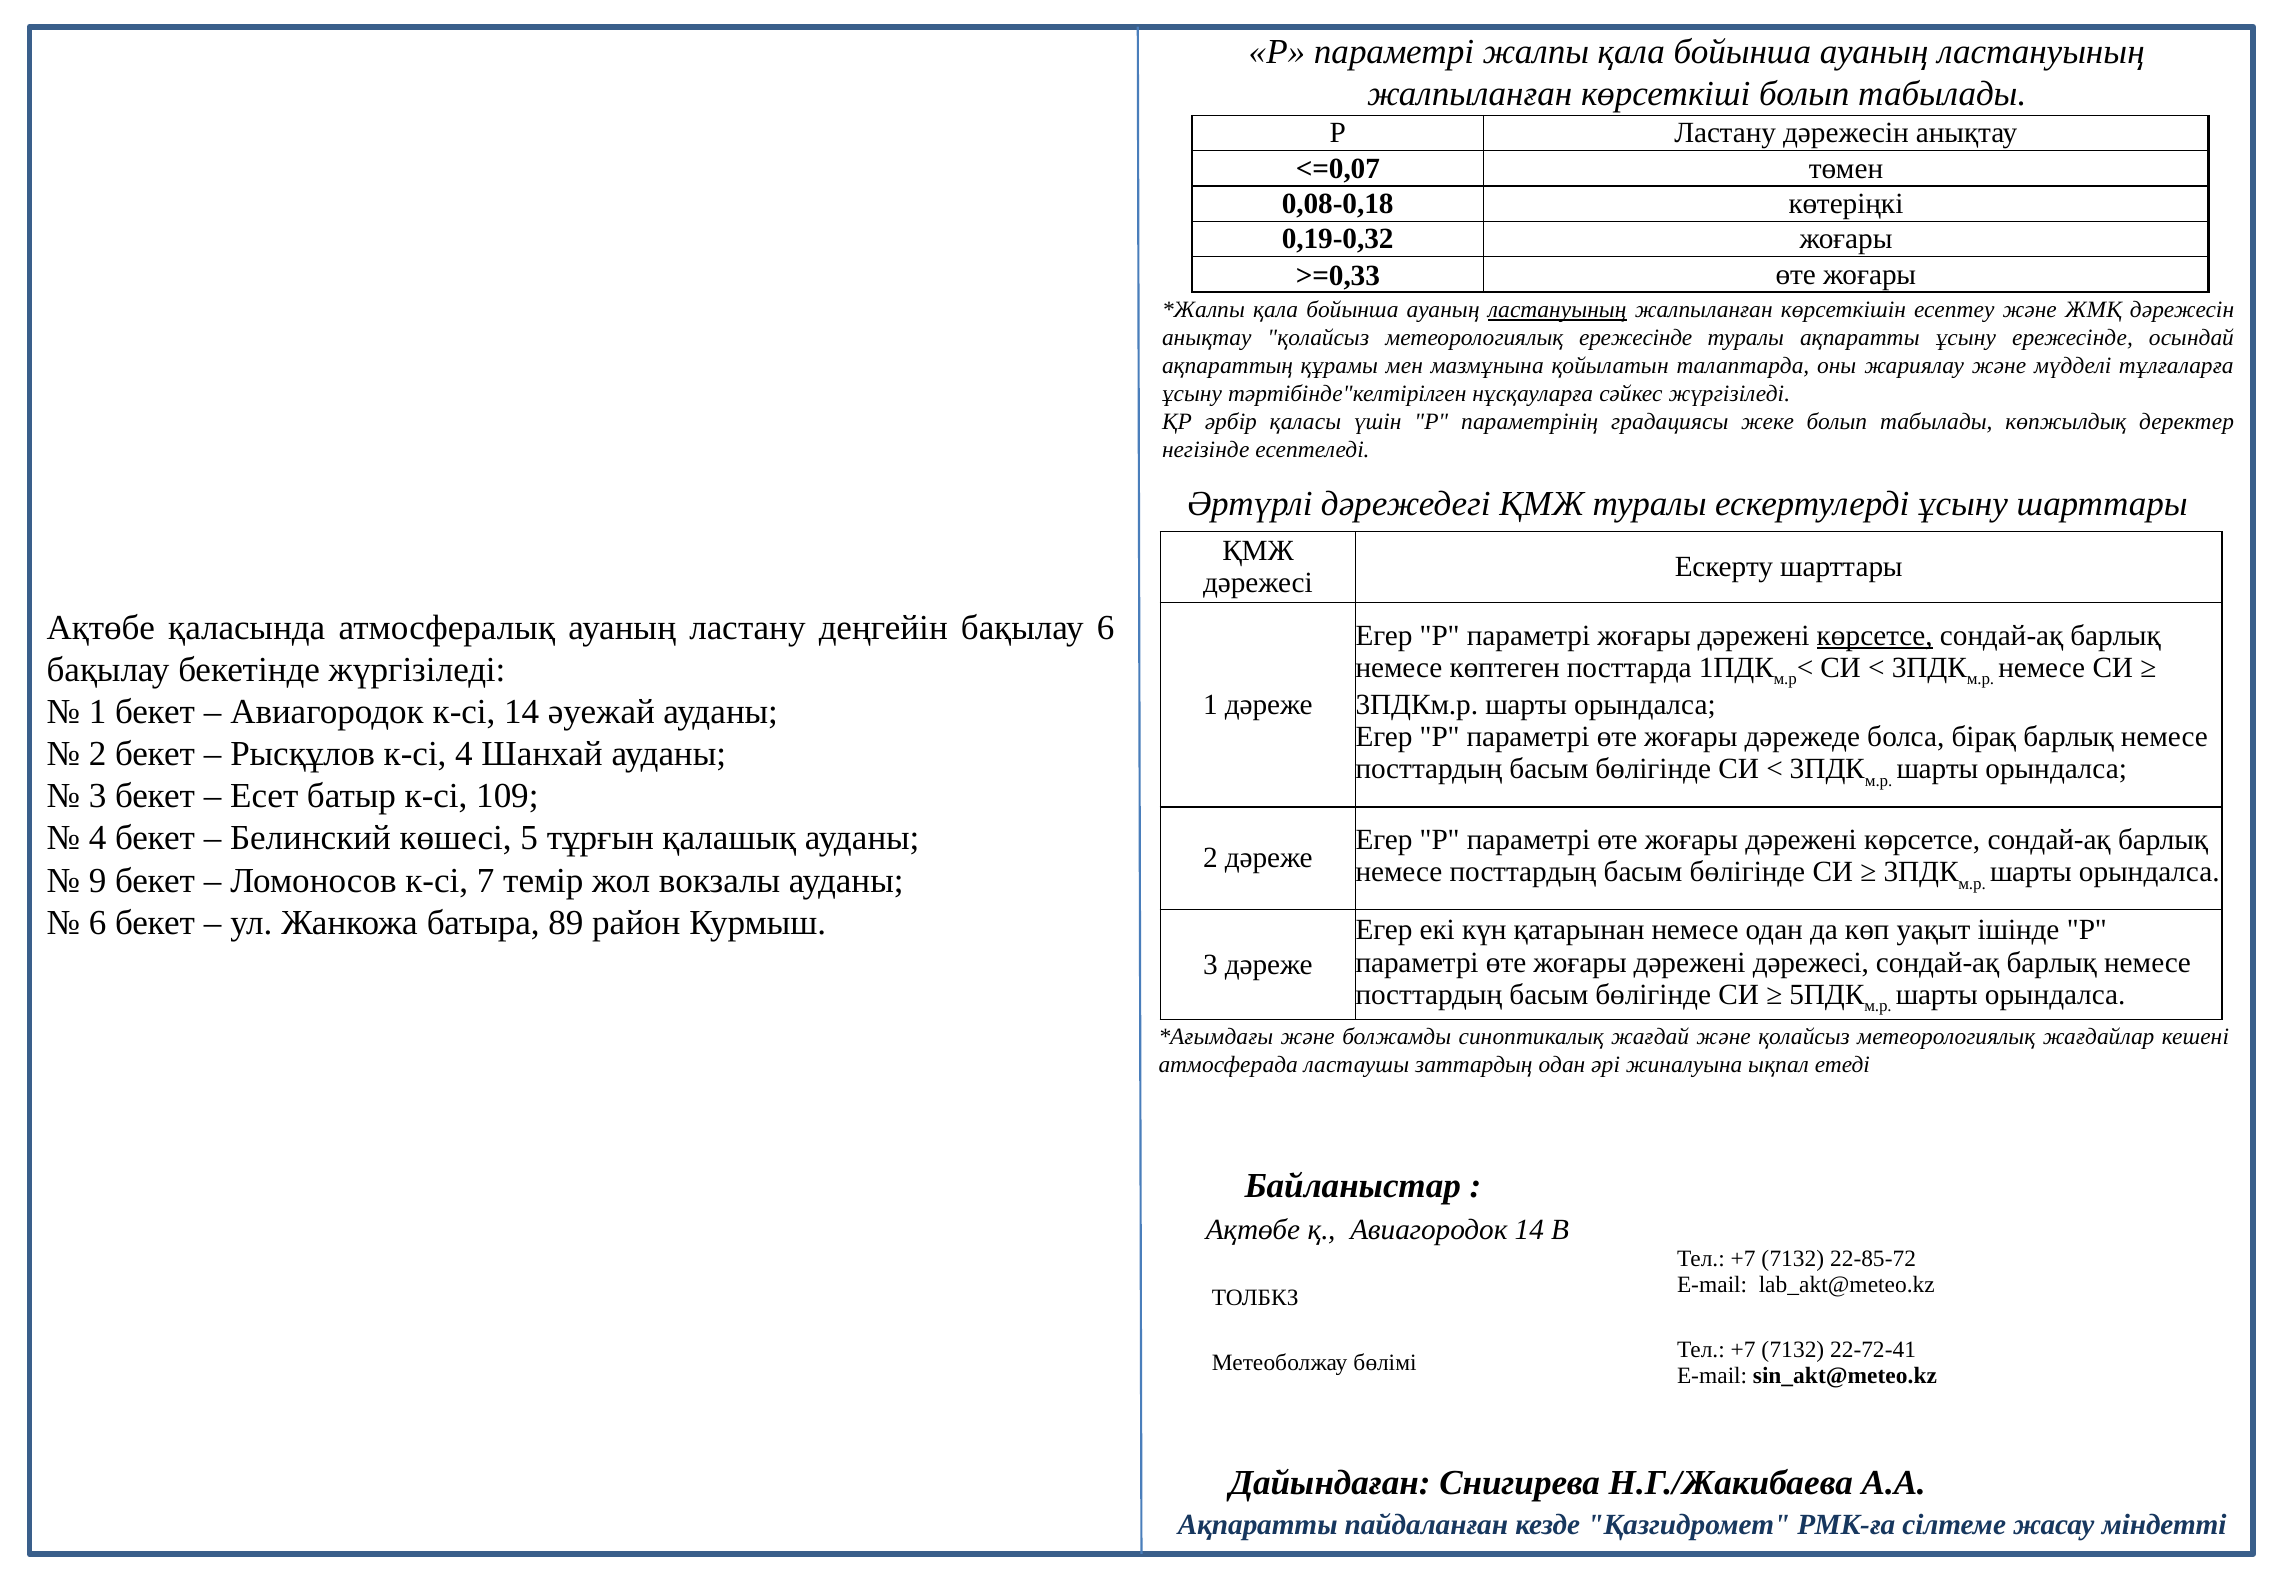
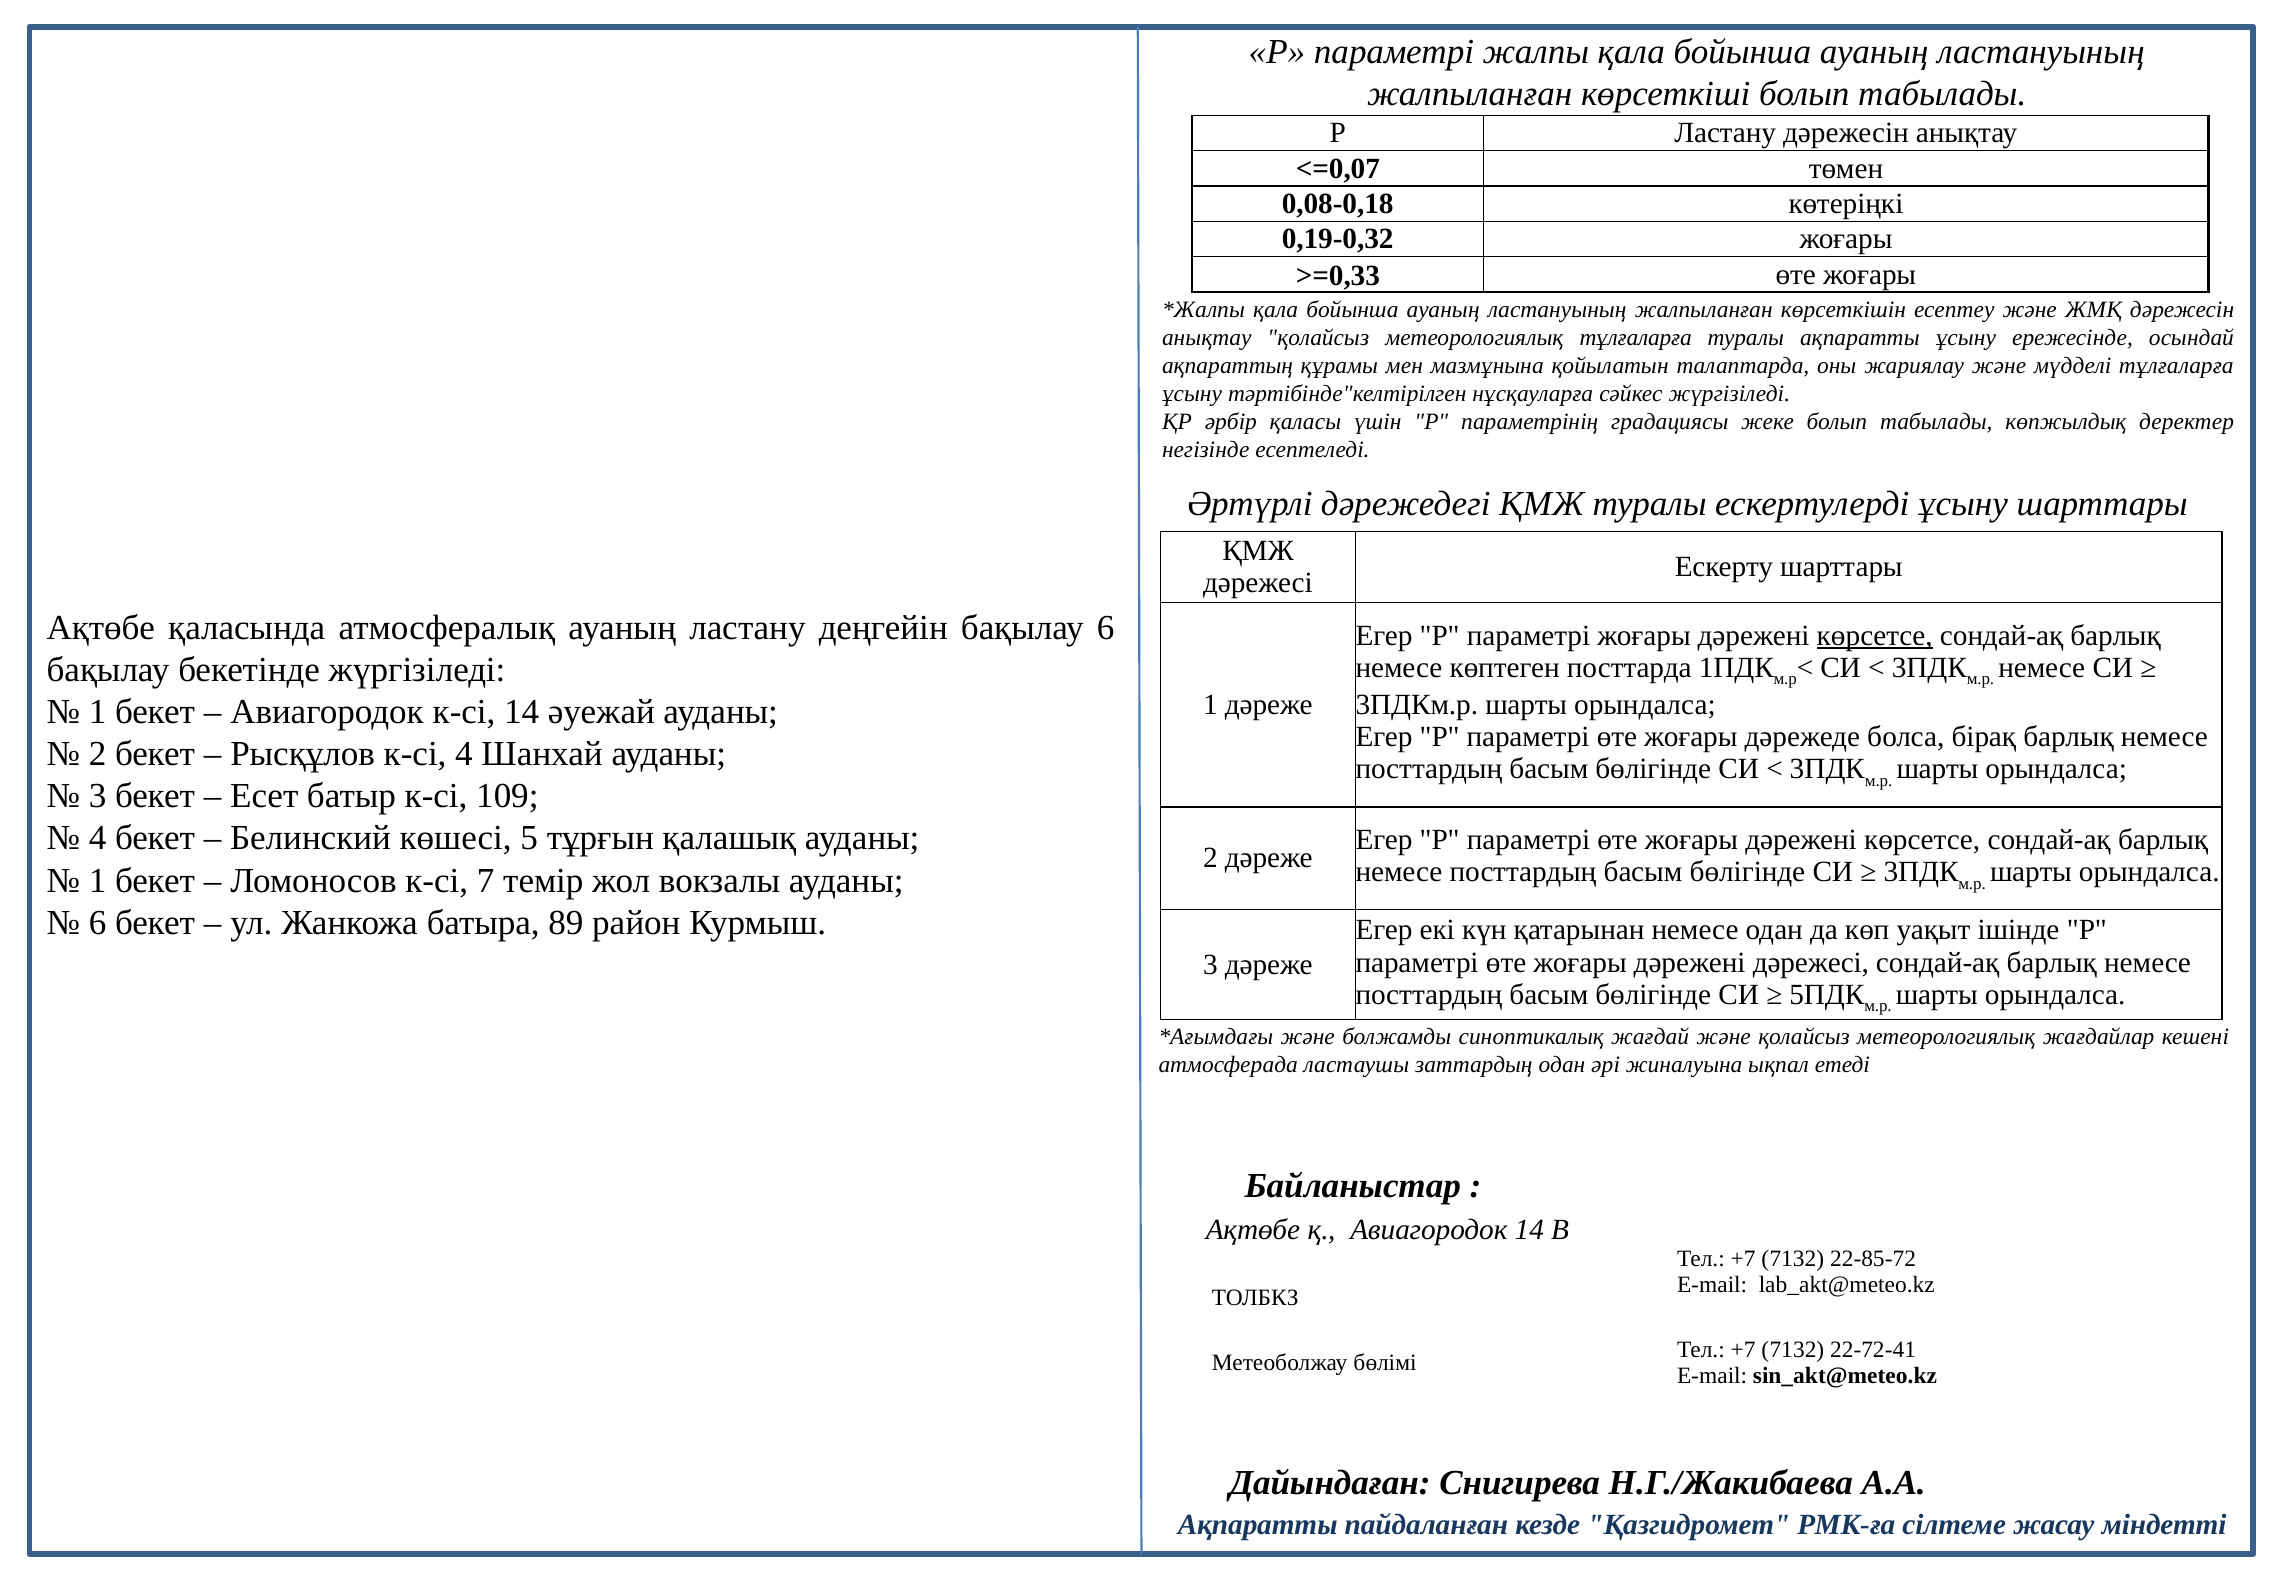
ластануының at (1557, 310) underline: present -> none
метеорологиялық ережесінде: ережесінде -> тұлғаларға
9 at (98, 880): 9 -> 1
